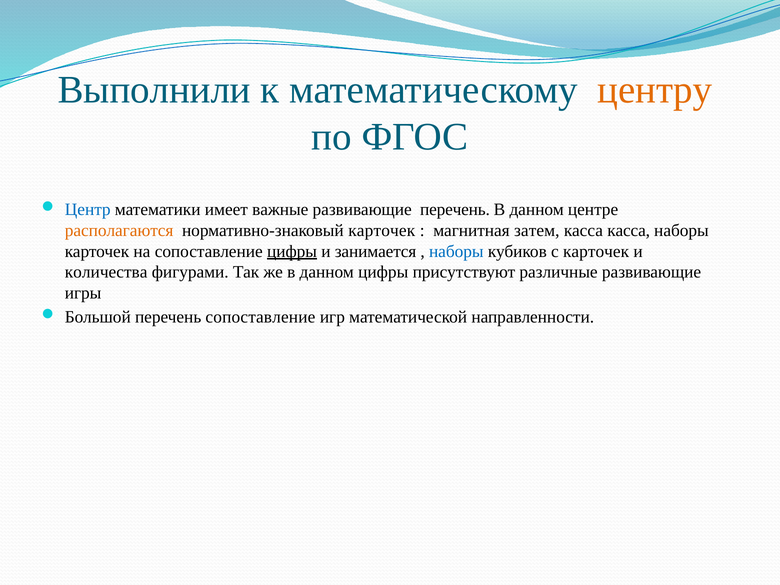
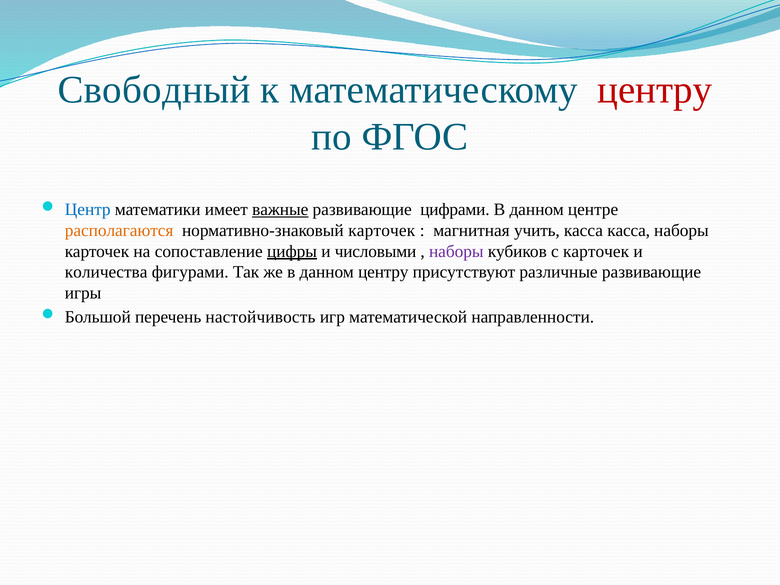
Выполнили: Выполнили -> Свободный
центру at (655, 90) colour: orange -> red
важные underline: none -> present
развивающие перечень: перечень -> цифрами
затем: затем -> учить
занимается: занимается -> числовыми
наборы at (456, 251) colour: blue -> purple
данном цифры: цифры -> центру
перечень сопоставление: сопоставление -> настойчивость
